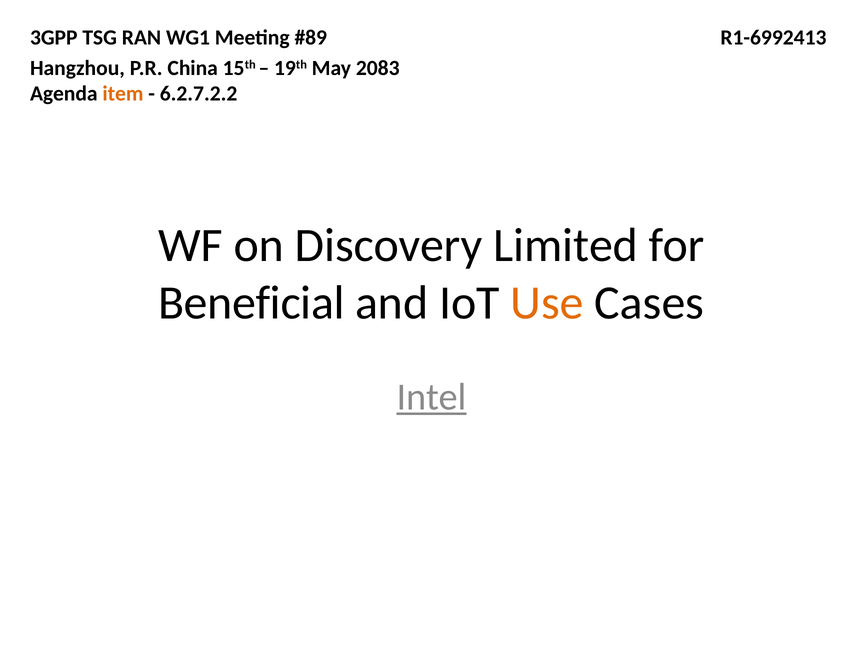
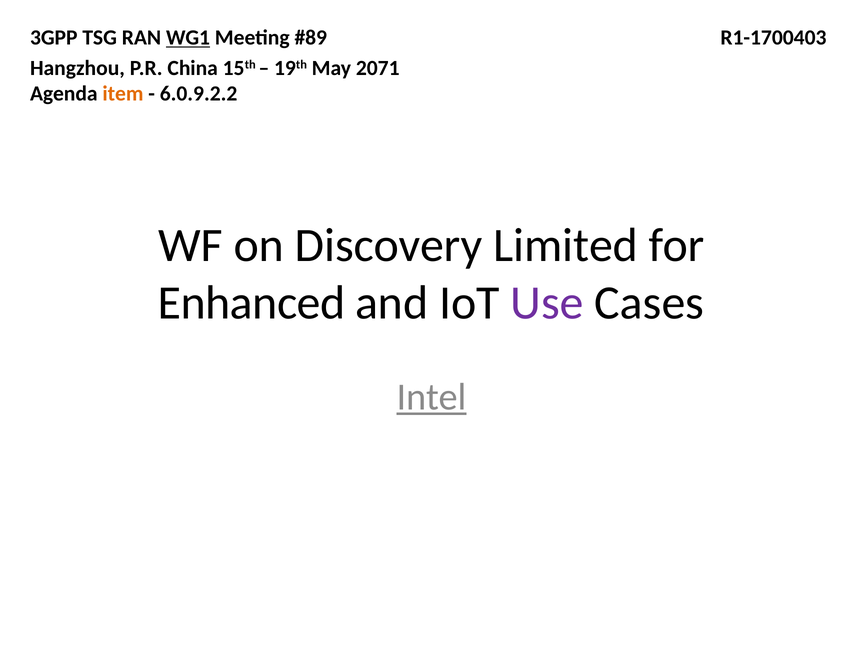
WG1 underline: none -> present
R1-6992413: R1-6992413 -> R1-1700403
2083: 2083 -> 2071
6.2.7.2.2: 6.2.7.2.2 -> 6.0.9.2.2
Beneficial: Beneficial -> Enhanced
Use colour: orange -> purple
